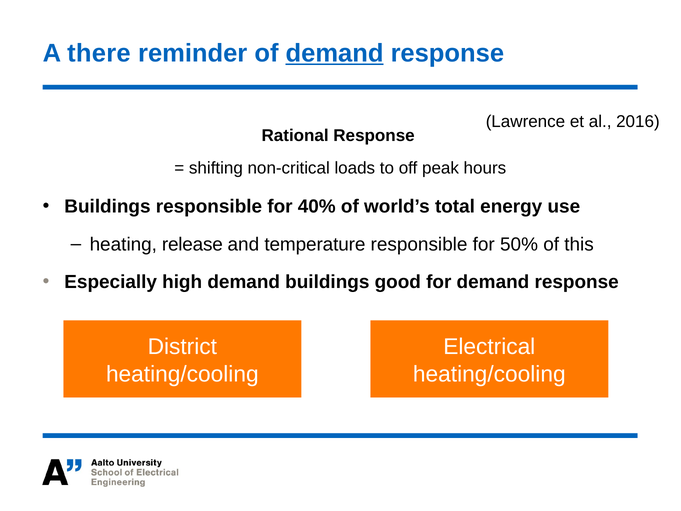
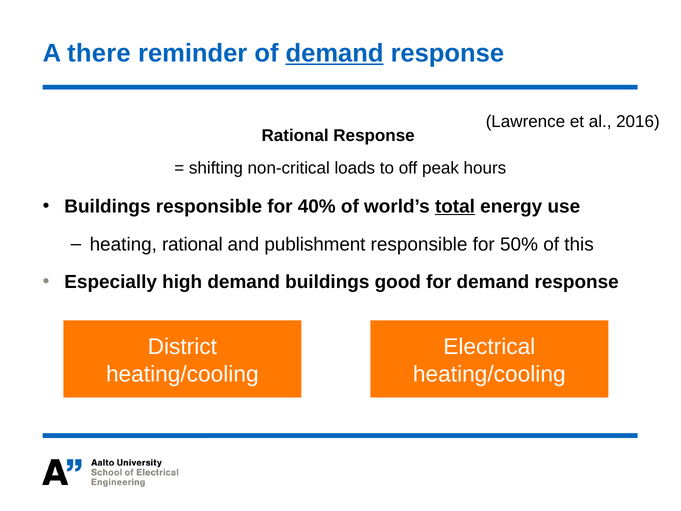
total underline: none -> present
heating release: release -> rational
temperature: temperature -> publishment
